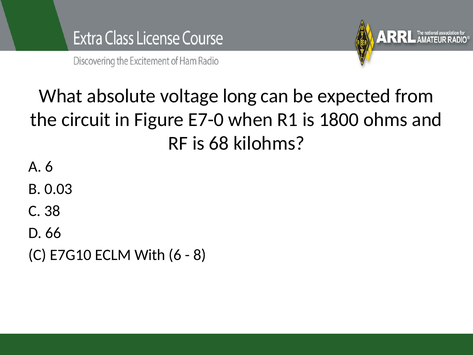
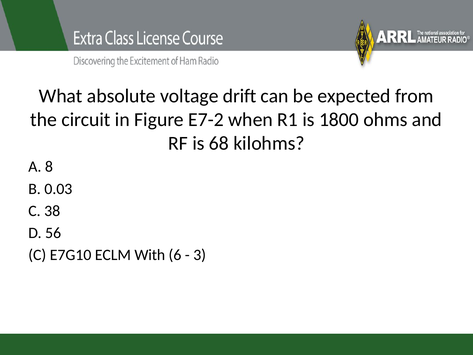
long: long -> drift
E7-0: E7-0 -> E7-2
A 6: 6 -> 8
66: 66 -> 56
8: 8 -> 3
